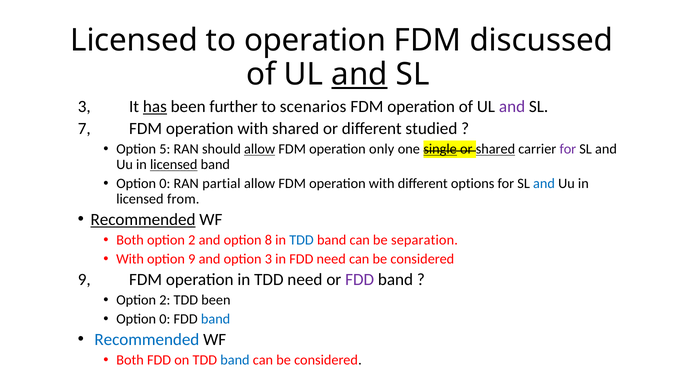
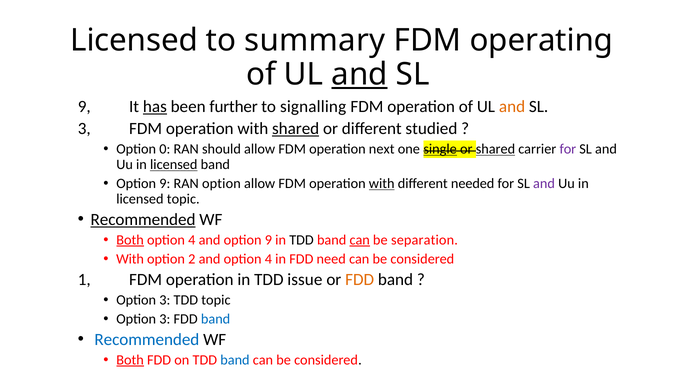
to operation: operation -> summary
discussed: discussed -> operating
3 at (84, 107): 3 -> 9
scenarios: scenarios -> signalling
and at (512, 107) colour: purple -> orange
7 at (84, 129): 7 -> 3
shared at (296, 129) underline: none -> present
5: 5 -> 0
allow at (260, 149) underline: present -> none
only: only -> next
0 at (165, 183): 0 -> 9
RAN partial: partial -> option
with at (382, 183) underline: none -> present
options: options -> needed
and at (544, 183) colour: blue -> purple
licensed from: from -> topic
Both at (130, 240) underline: none -> present
2 at (192, 240): 2 -> 4
and option 8: 8 -> 9
TDD at (302, 240) colour: blue -> black
can at (360, 240) underline: none -> present
option 9: 9 -> 2
and option 3: 3 -> 4
9 at (84, 279): 9 -> 1
TDD need: need -> issue
FDD at (360, 279) colour: purple -> orange
2 at (165, 300): 2 -> 3
TDD been: been -> topic
0 at (165, 319): 0 -> 3
Both at (130, 360) underline: none -> present
